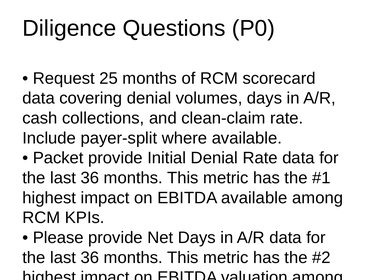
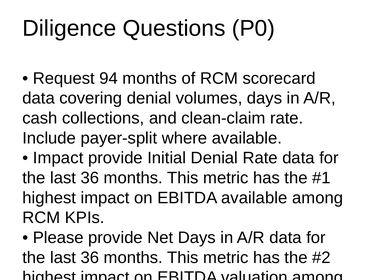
25: 25 -> 94
Packet at (58, 158): Packet -> Impact
